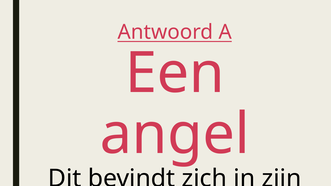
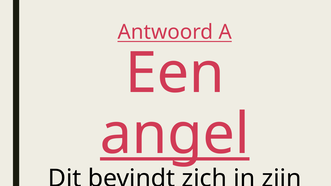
angel underline: none -> present
